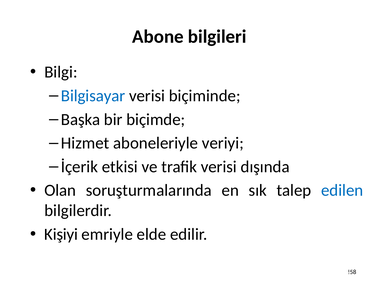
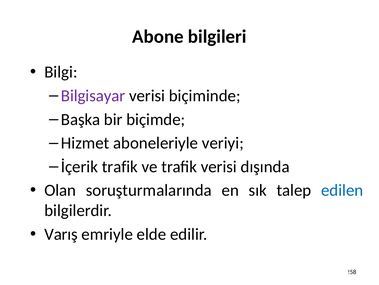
Bilgisayar colour: blue -> purple
İçerik etkisi: etkisi -> trafik
Kişiyi: Kişiyi -> Varış
